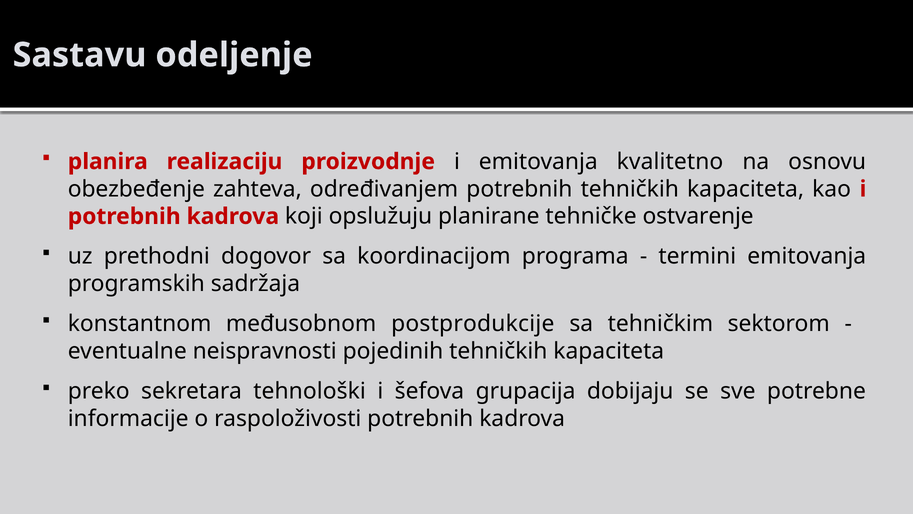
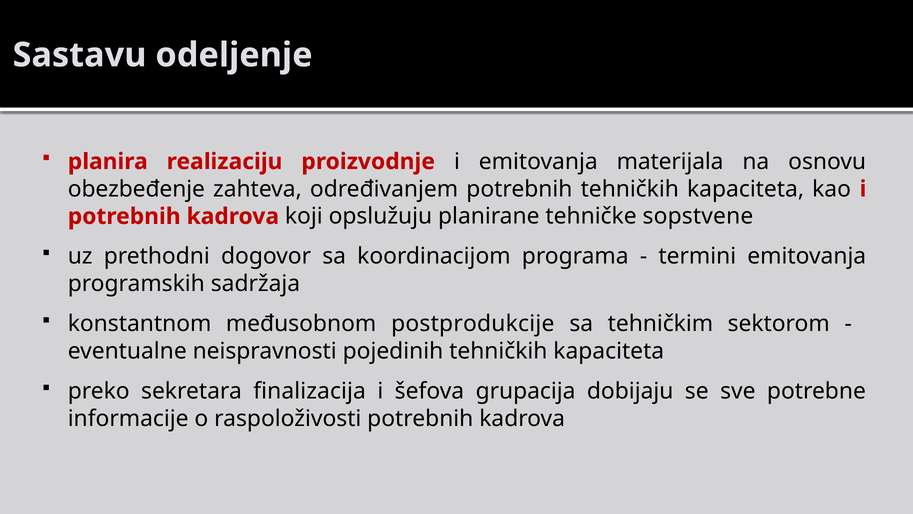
kvalitetno: kvalitetno -> materijala
ostvarenje: ostvarenje -> sopstvene
tehnološki: tehnološki -> finalizacija
